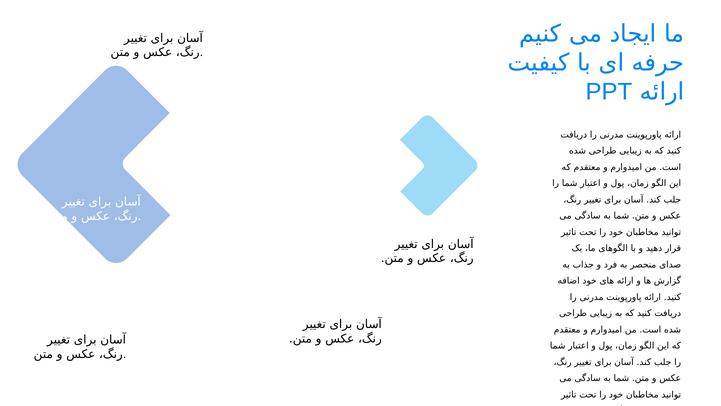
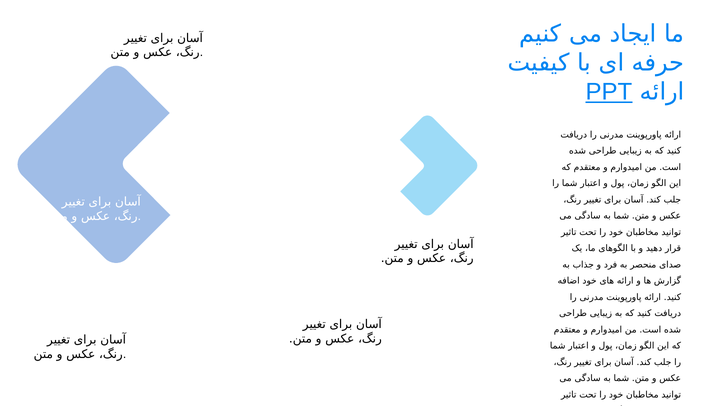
PPT underline: none -> present
